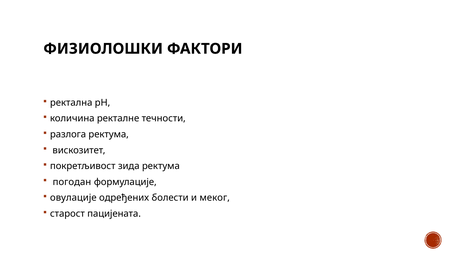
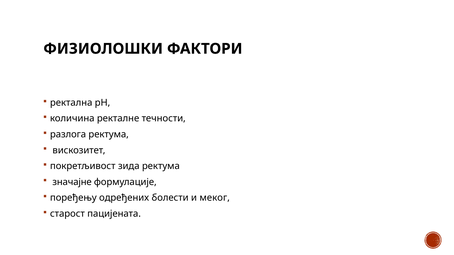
погодан: погодан -> значајне
овулације: овулације -> поређењу
